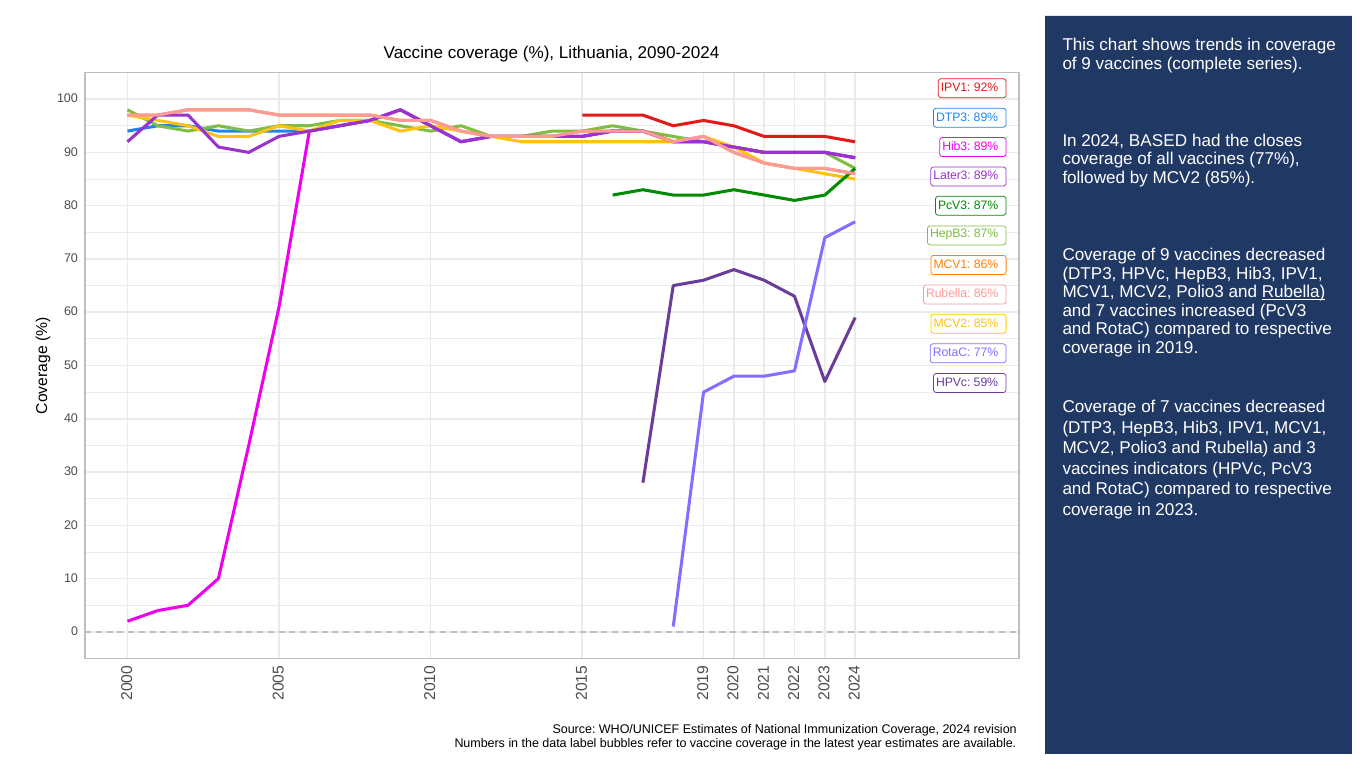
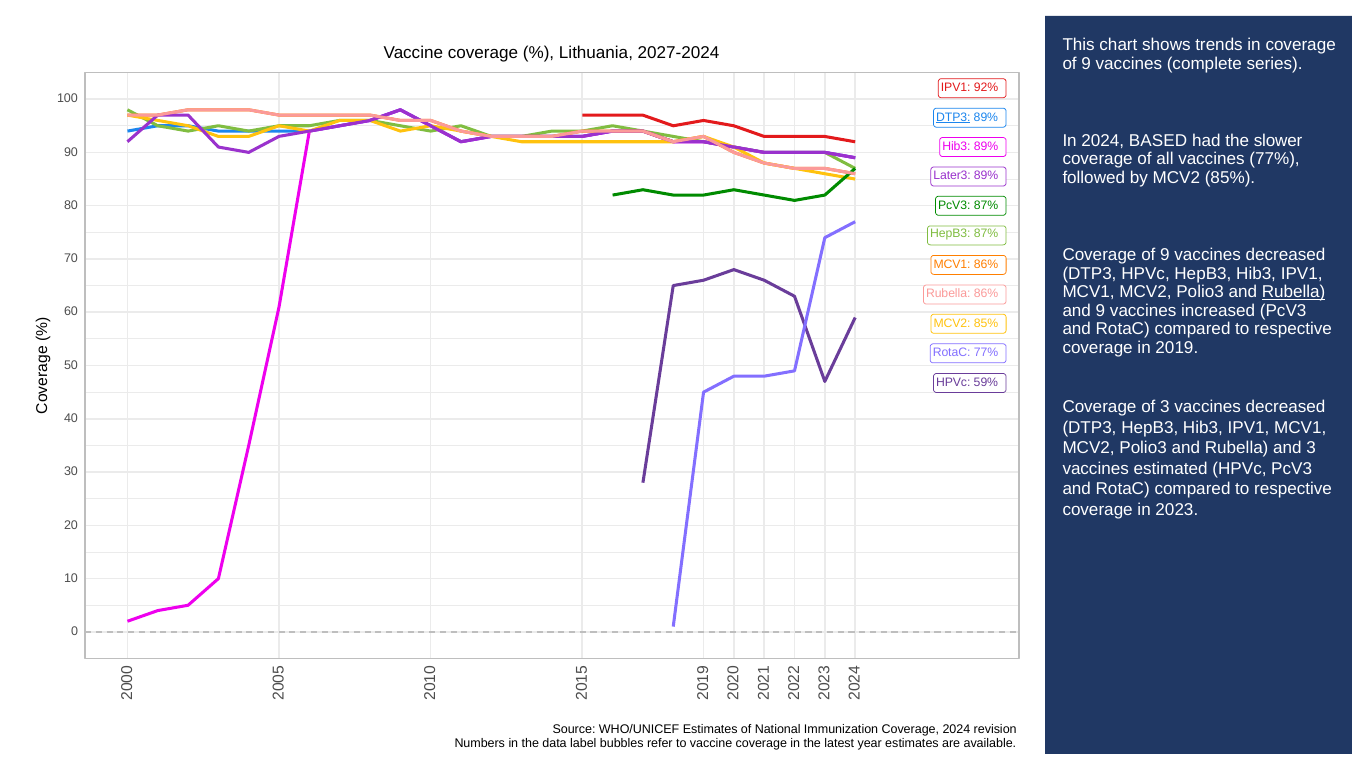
2090-2024: 2090-2024 -> 2027-2024
DTP3 at (953, 117) underline: none -> present
closes: closes -> slower
and 7: 7 -> 9
of 7: 7 -> 3
indicators: indicators -> estimated
